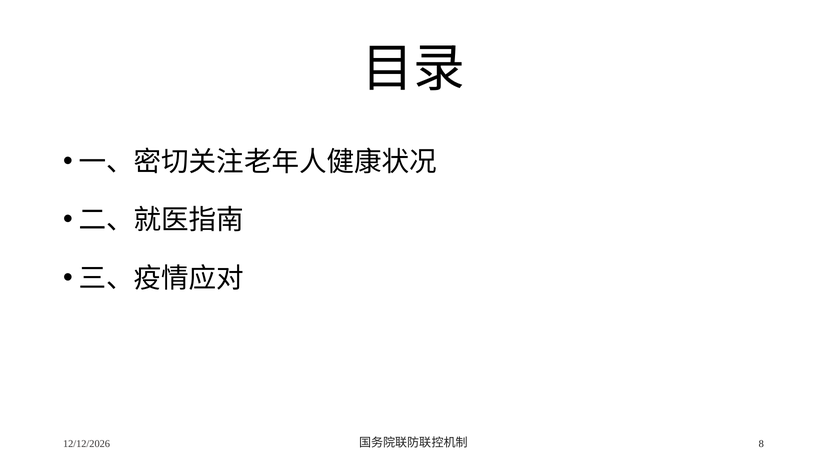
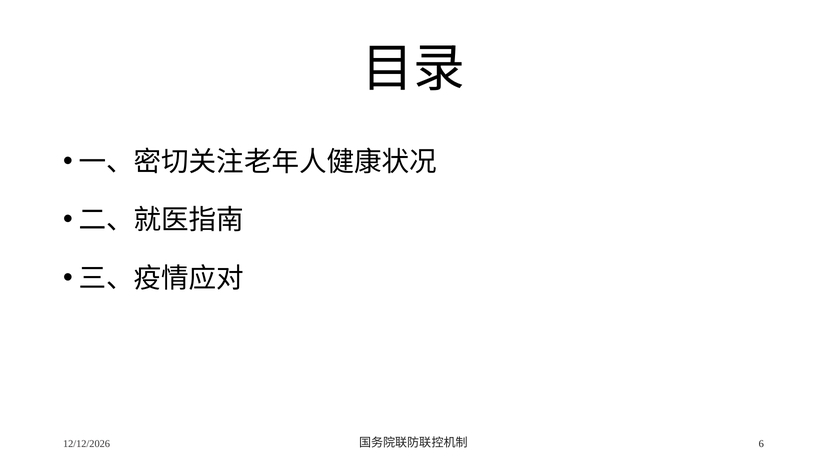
8: 8 -> 6
